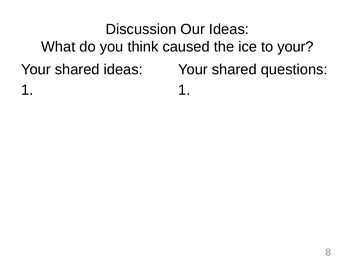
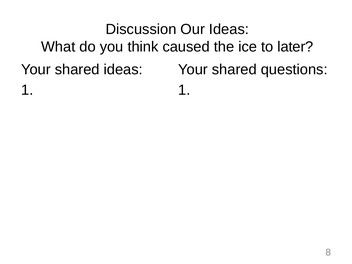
to your: your -> later
